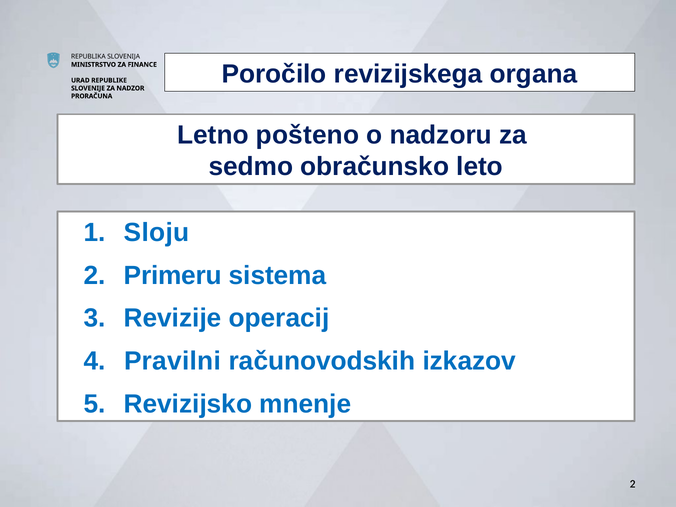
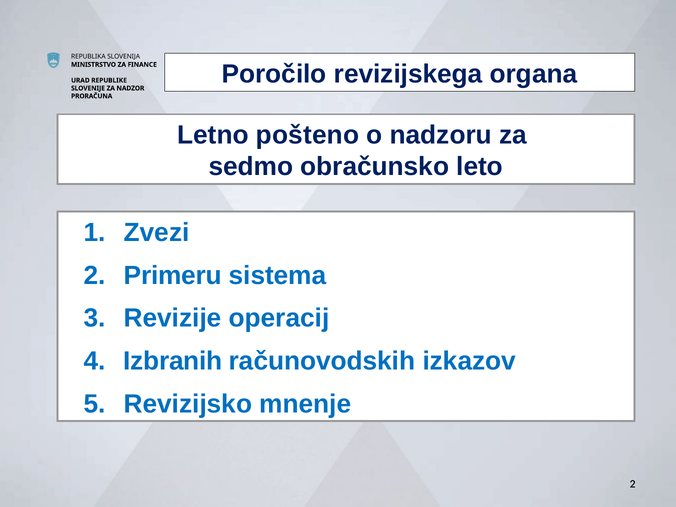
Sloju: Sloju -> Zvezi
Pravilni: Pravilni -> Izbranih
